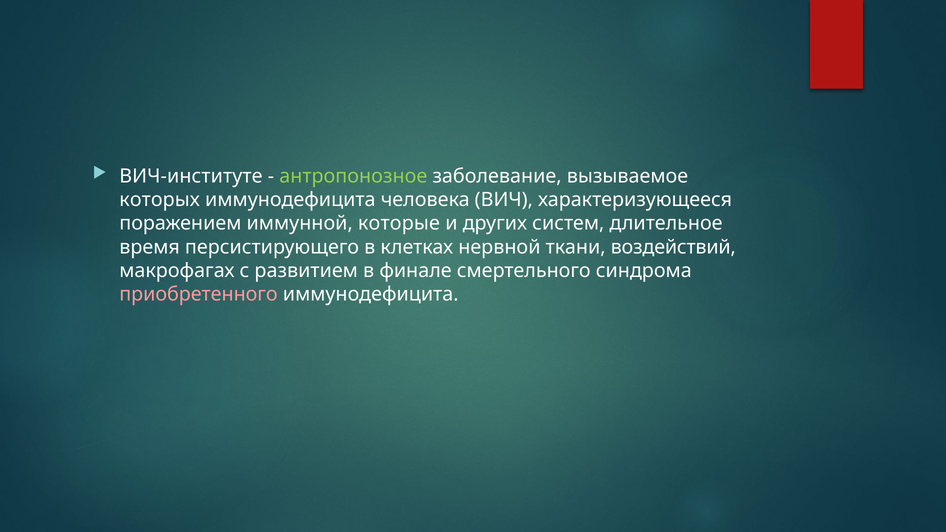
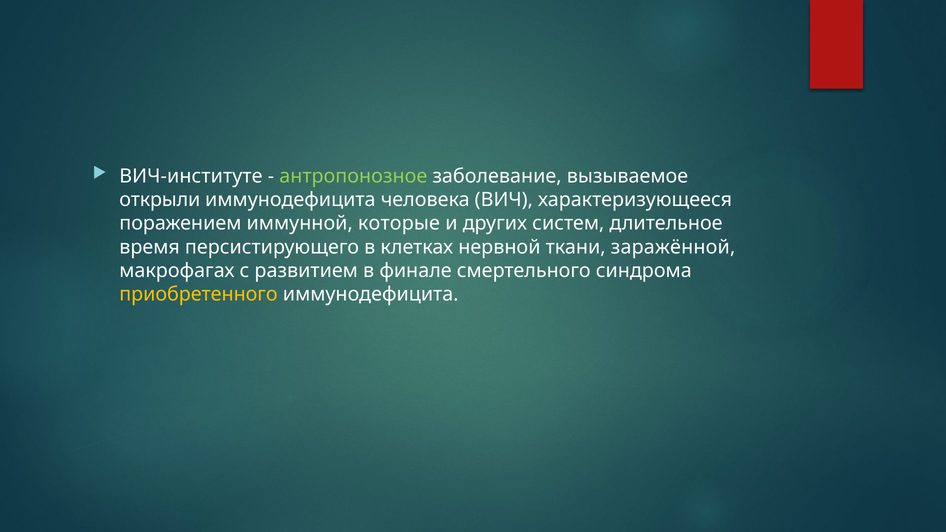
которых: которых -> открыли
воздействий: воздействий -> заражённой
приобретенного colour: pink -> yellow
